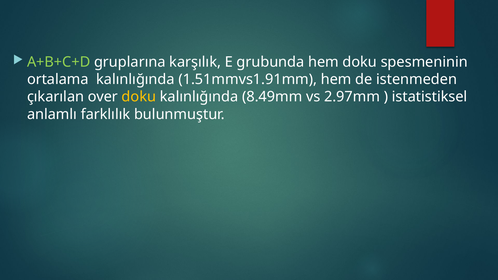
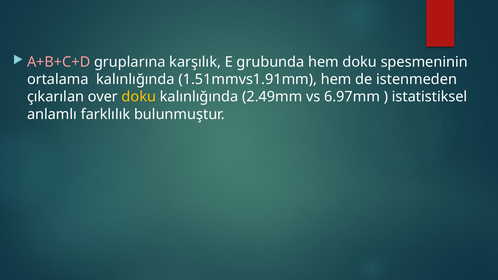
A+B+C+D colour: light green -> pink
8.49mm: 8.49mm -> 2.49mm
2.97mm: 2.97mm -> 6.97mm
